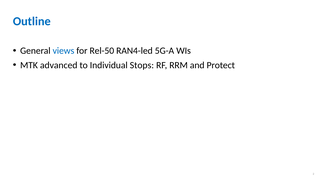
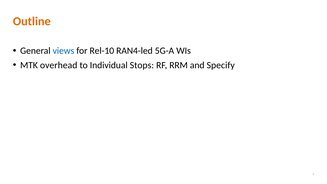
Outline colour: blue -> orange
Rel-50: Rel-50 -> Rel-10
advanced: advanced -> overhead
Protect: Protect -> Specify
